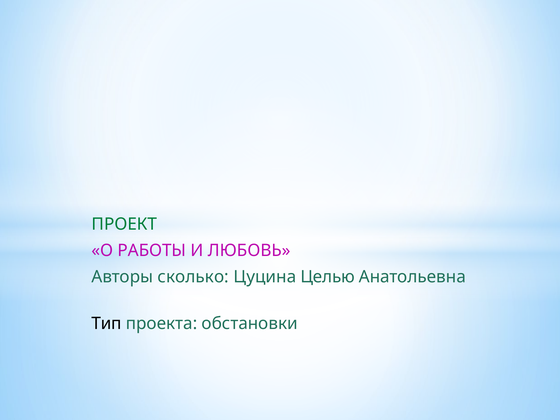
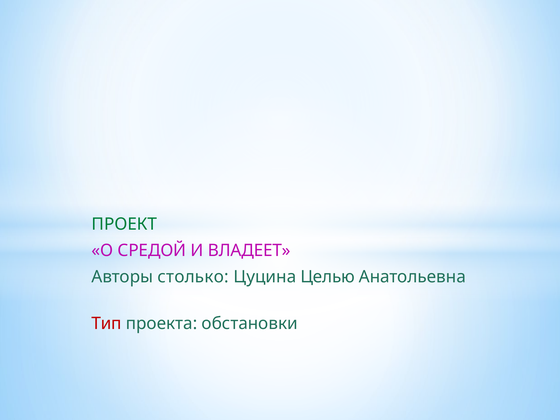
РАБОТЫ: РАБОТЫ -> СРЕДОЙ
ЛЮБОВЬ: ЛЮБОВЬ -> ВЛАДЕЕТ
сколько: сколько -> столько
Тип colour: black -> red
